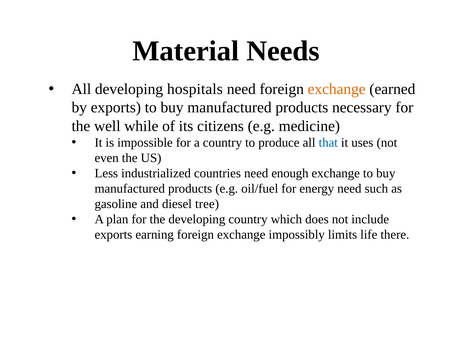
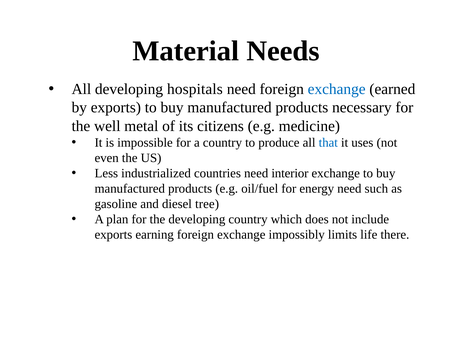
exchange at (337, 89) colour: orange -> blue
while: while -> metal
enough: enough -> interior
